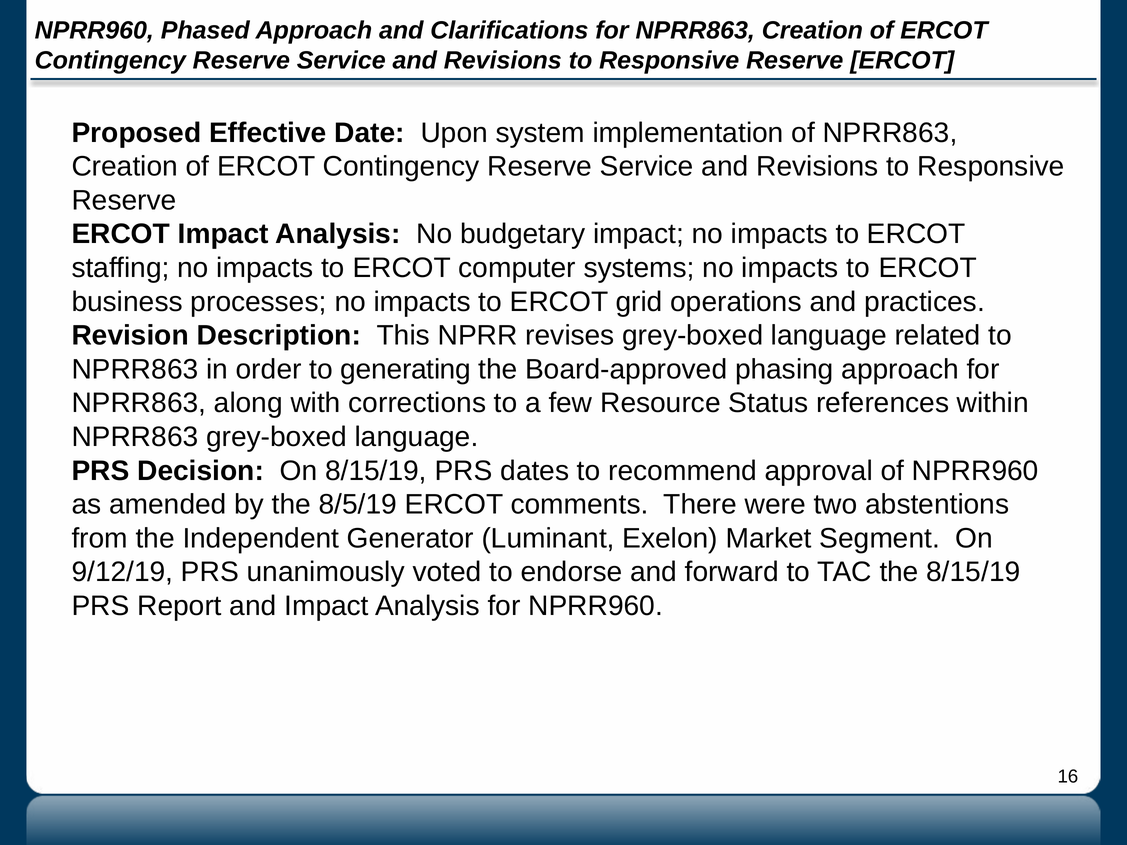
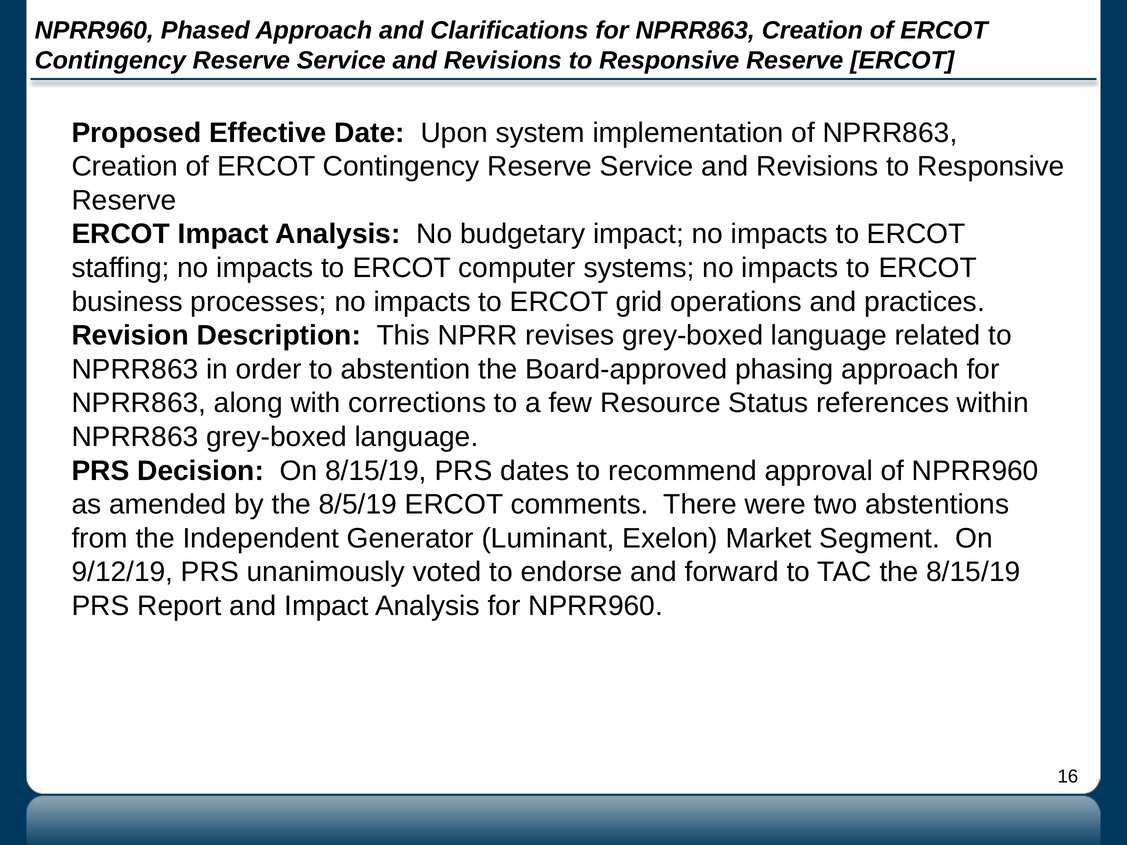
generating: generating -> abstention
